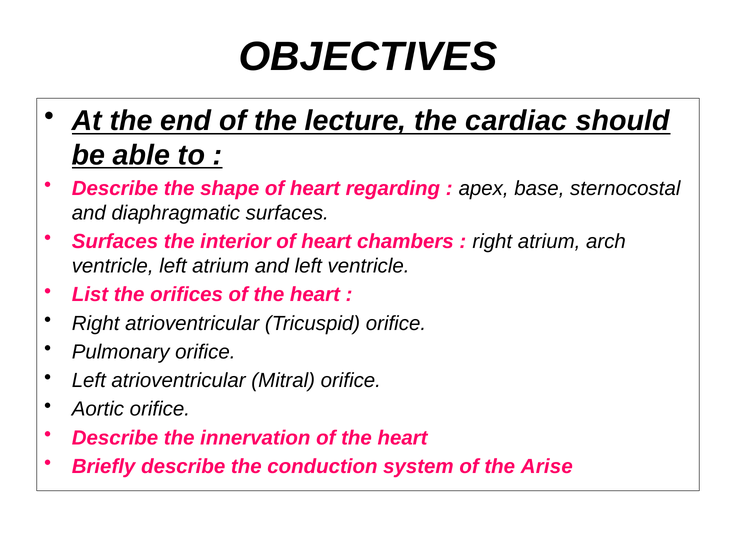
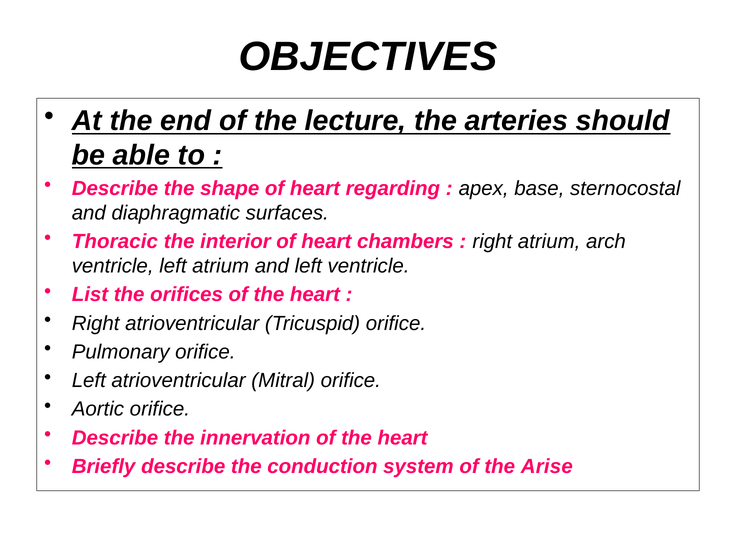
cardiac: cardiac -> arteries
Surfaces at (115, 242): Surfaces -> Thoracic
